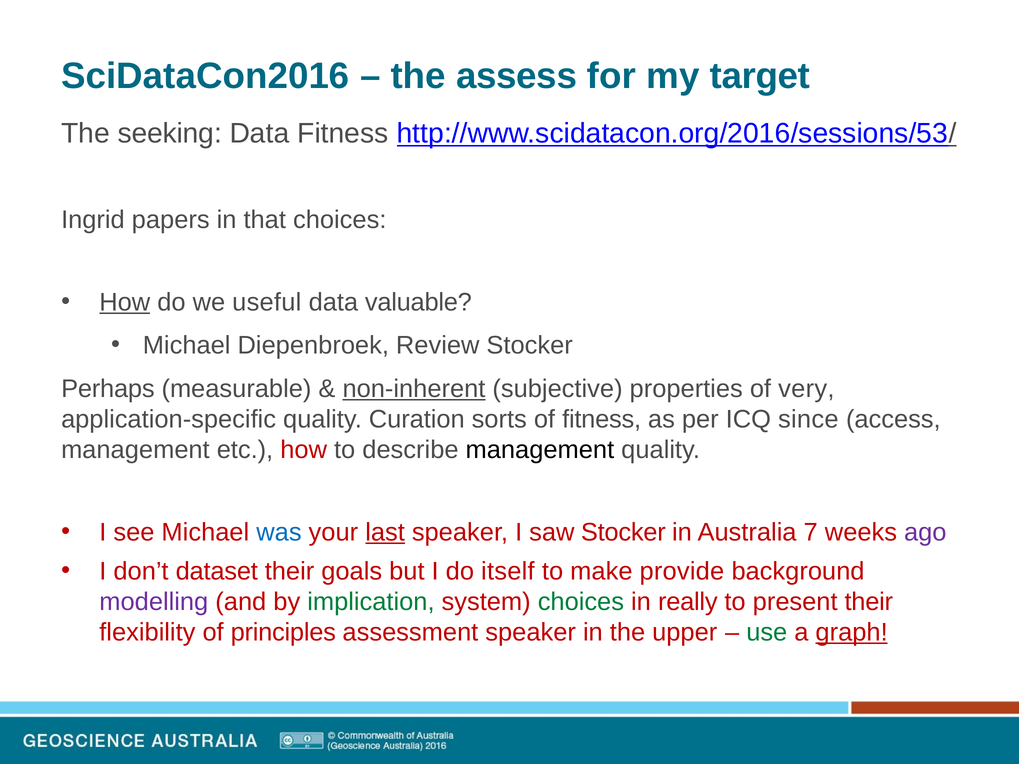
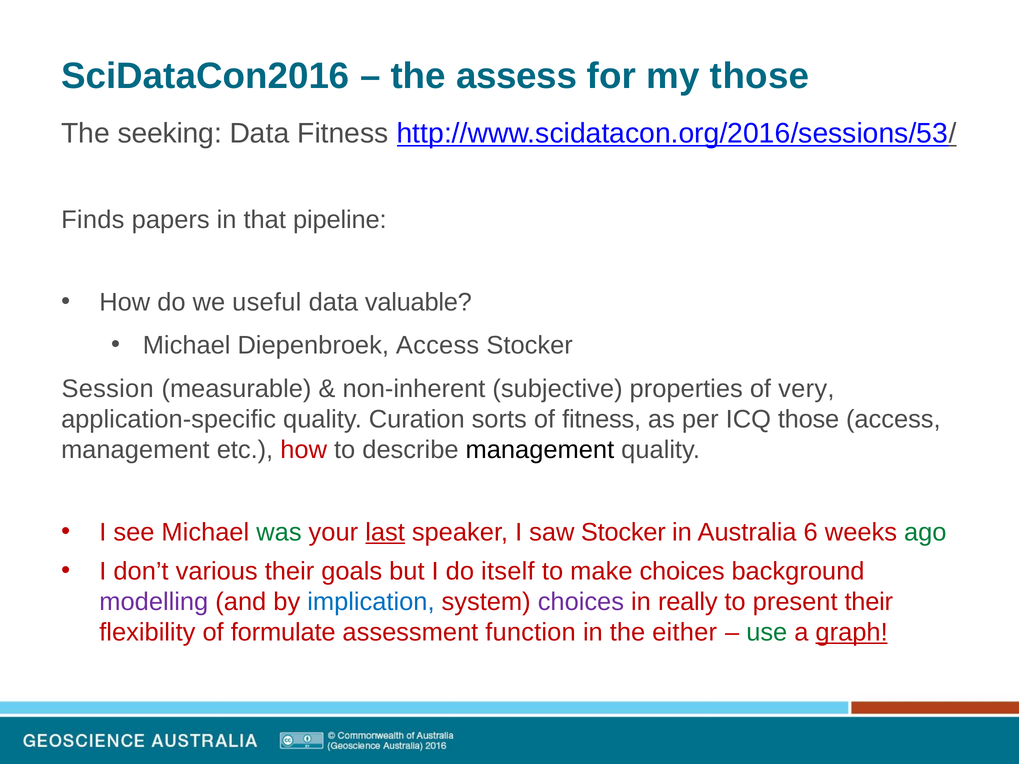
my target: target -> those
Ingrid: Ingrid -> Finds
that choices: choices -> pipeline
How at (125, 302) underline: present -> none
Diepenbroek Review: Review -> Access
Perhaps: Perhaps -> Session
non-inherent underline: present -> none
ICQ since: since -> those
was colour: blue -> green
7: 7 -> 6
ago colour: purple -> green
dataset: dataset -> various
make provide: provide -> choices
implication colour: green -> blue
choices at (581, 602) colour: green -> purple
principles: principles -> formulate
assessment speaker: speaker -> function
upper: upper -> either
